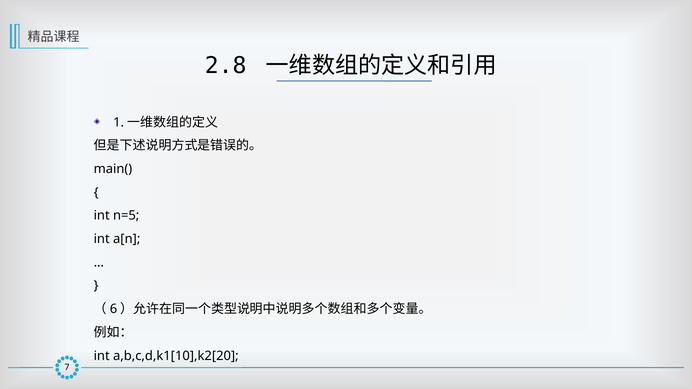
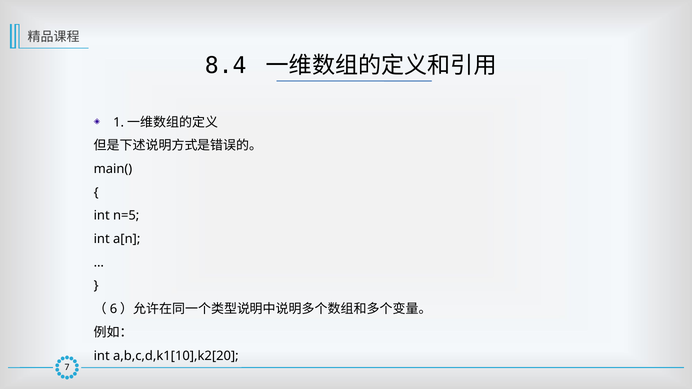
2.8: 2.8 -> 8.4
